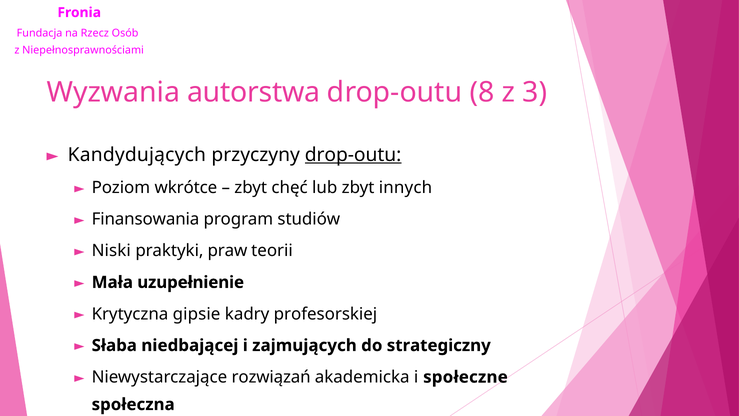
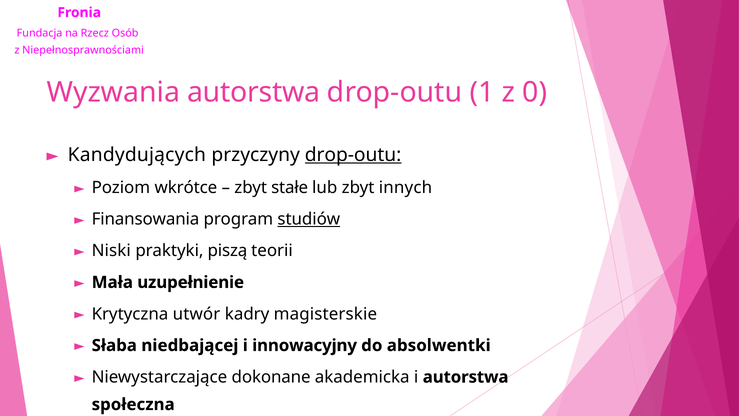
8: 8 -> 1
3: 3 -> 0
chęć: chęć -> stałe
studiów underline: none -> present
praw: praw -> piszą
gipsie: gipsie -> utwór
profesorskiej: profesorskiej -> magisterskie
zajmujących: zajmujących -> innowacyjny
strategiczny: strategiczny -> absolwentki
rozwiązań: rozwiązań -> dokonane
i społeczne: społeczne -> autorstwa
